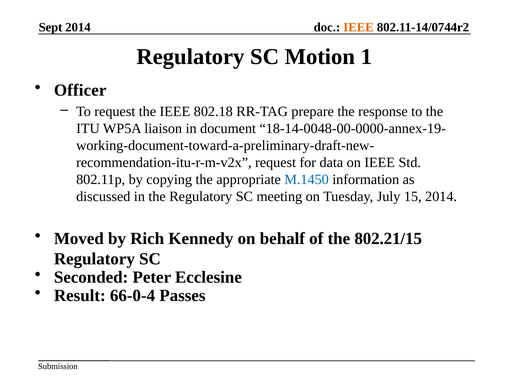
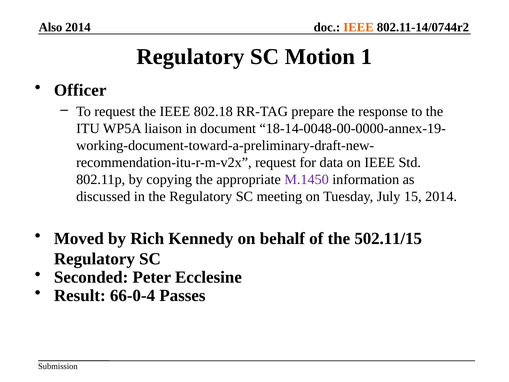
Sept: Sept -> Also
M.1450 colour: blue -> purple
802.21/15: 802.21/15 -> 502.11/15
